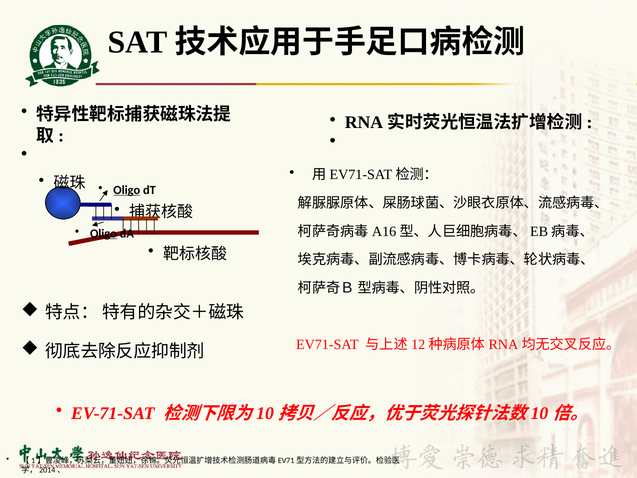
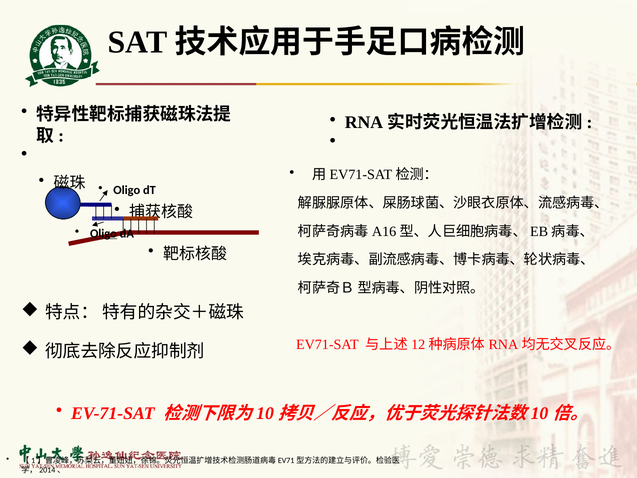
Oligo at (127, 190) underline: present -> none
